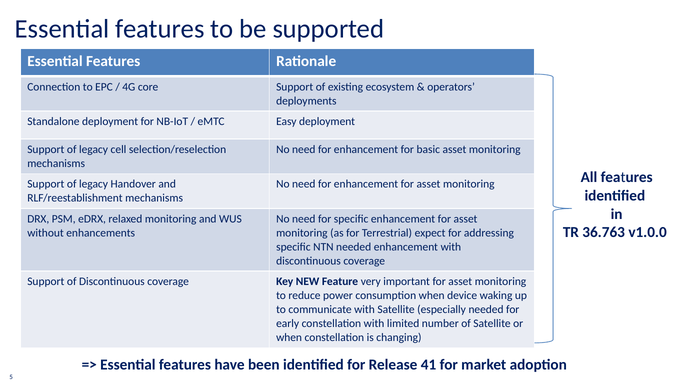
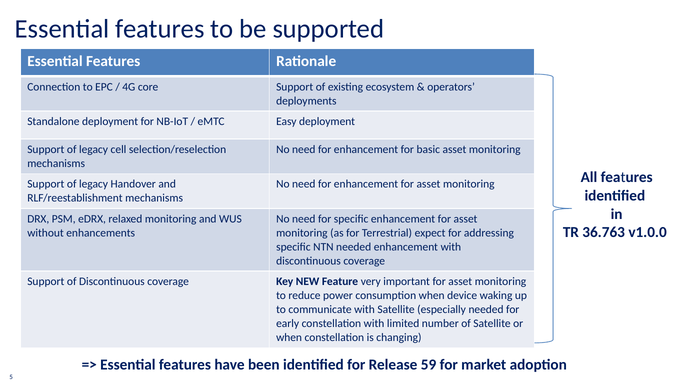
41: 41 -> 59
